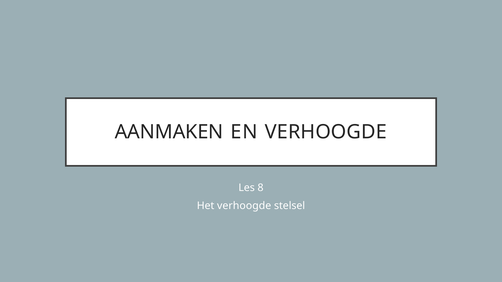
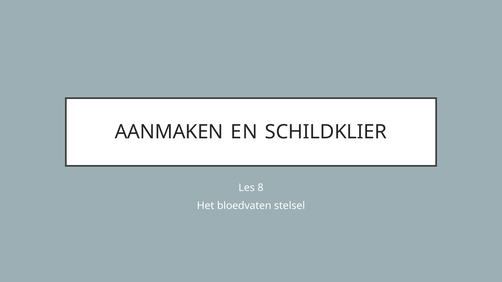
EN VERHOOGDE: VERHOOGDE -> SCHILDKLIER
Het verhoogde: verhoogde -> bloedvaten
